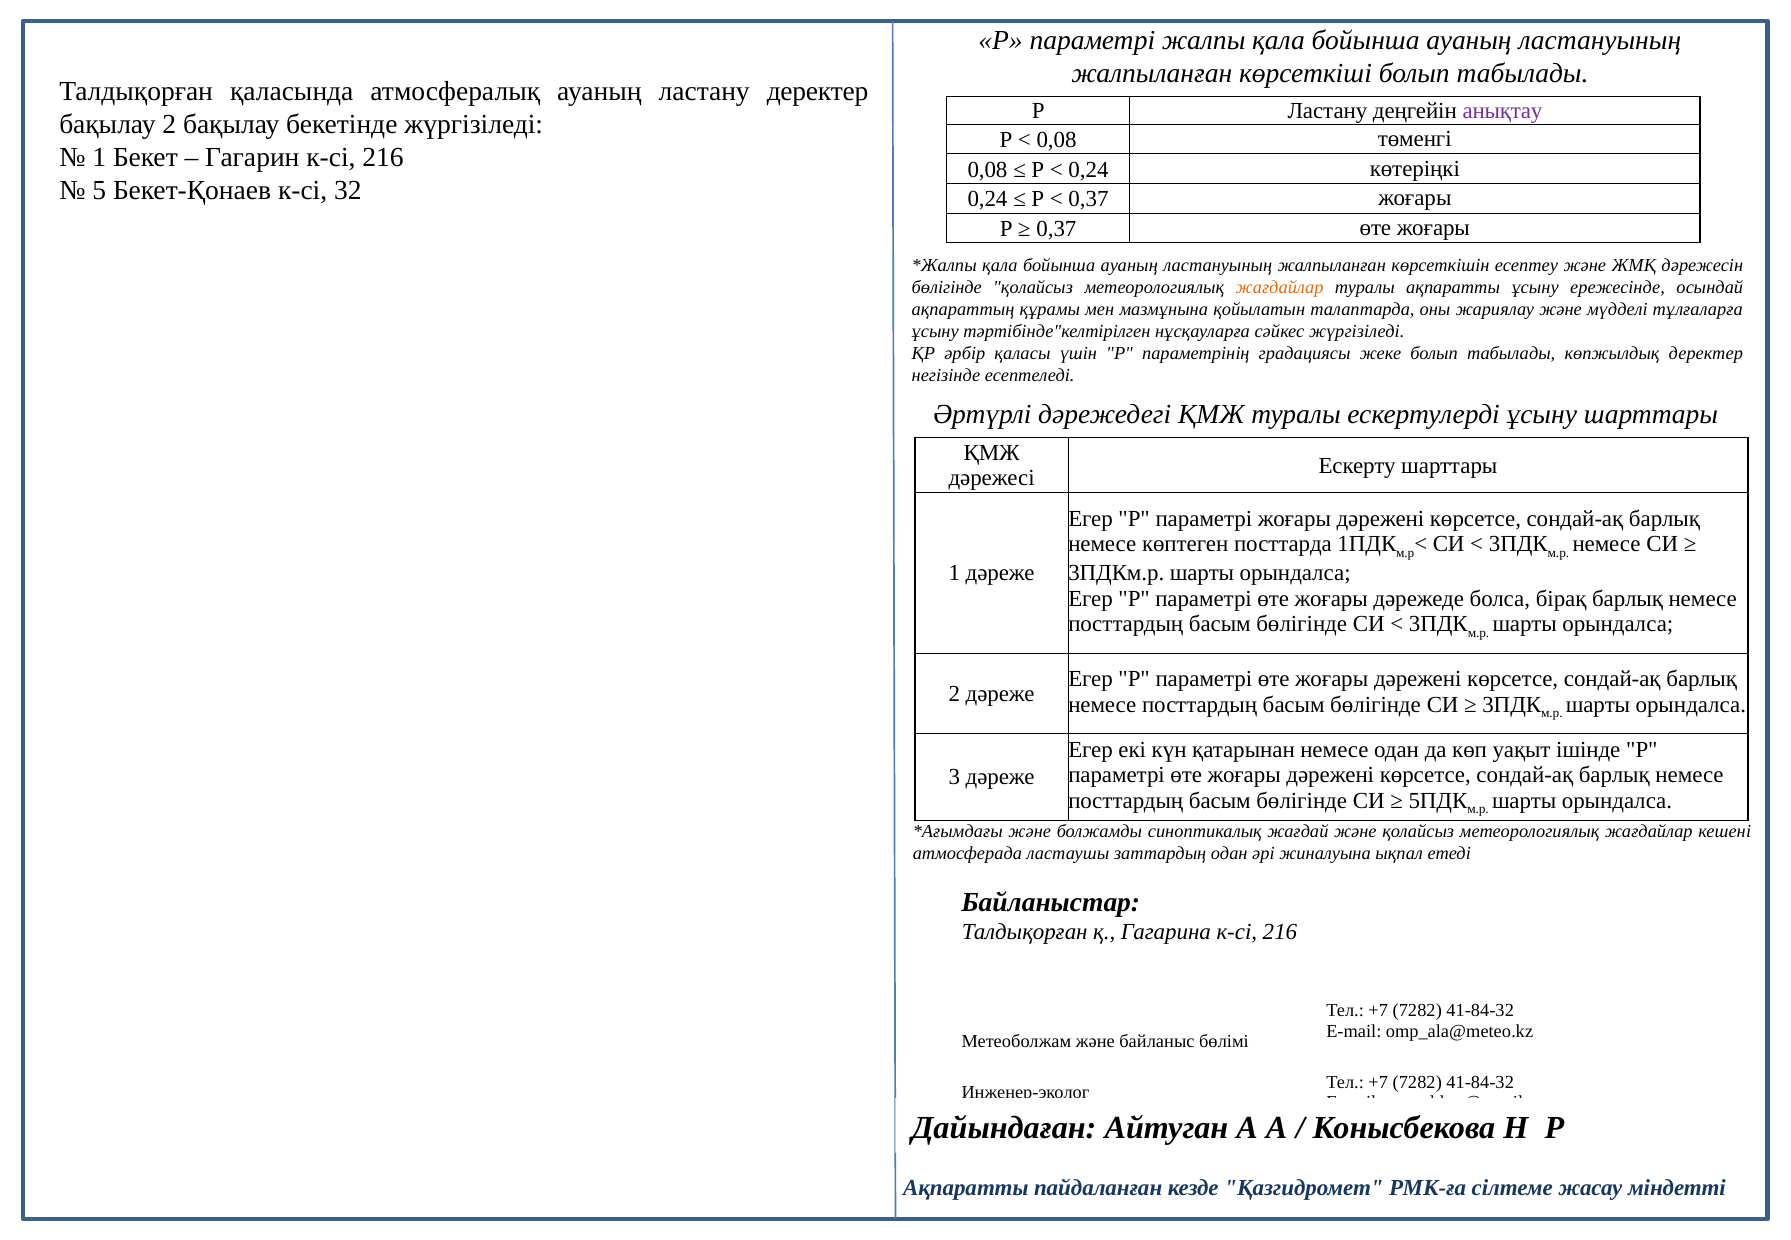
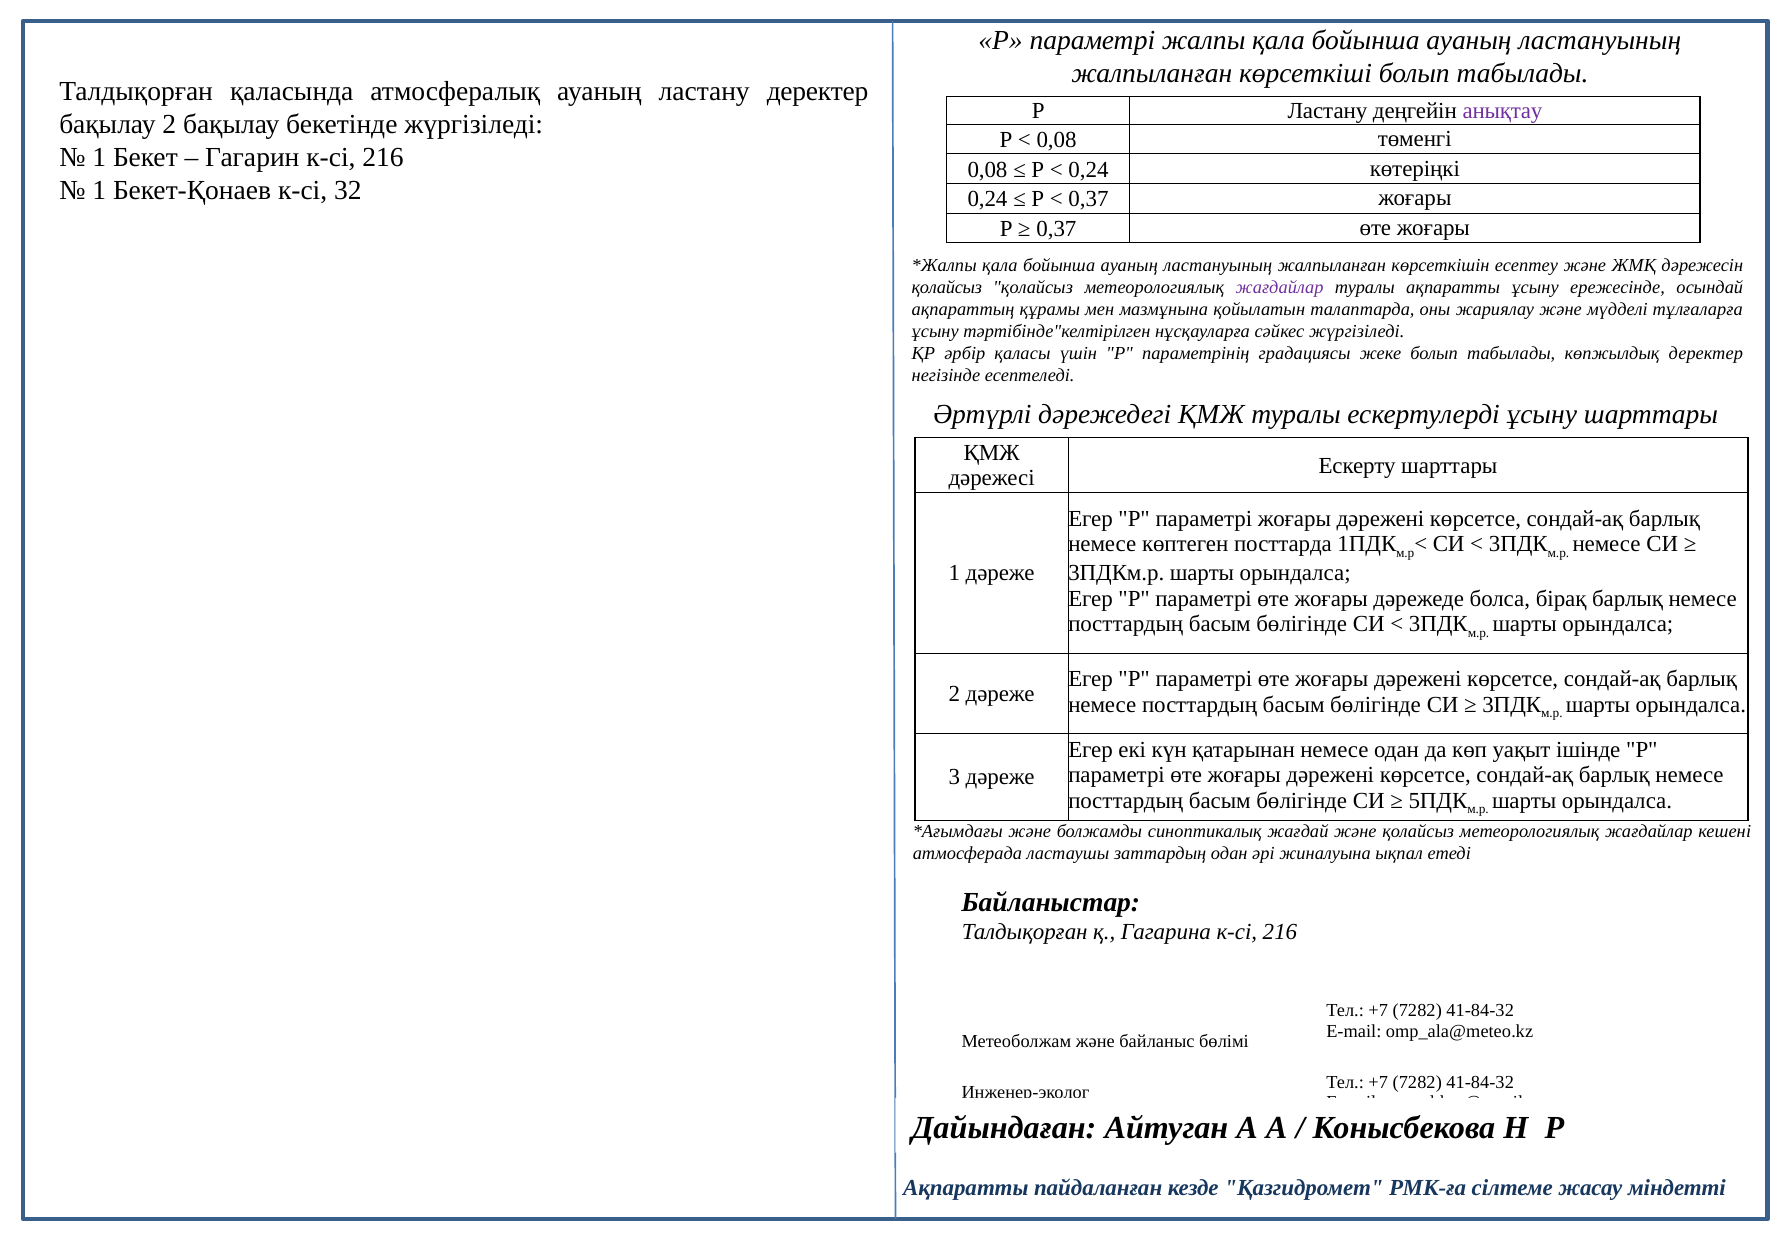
5 at (99, 190): 5 -> 1
бөлігінде at (947, 288): бөлігінде -> қолайсыз
жағдайлар at (1280, 288) colour: orange -> purple
